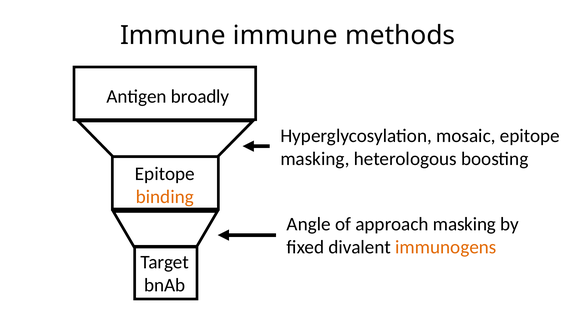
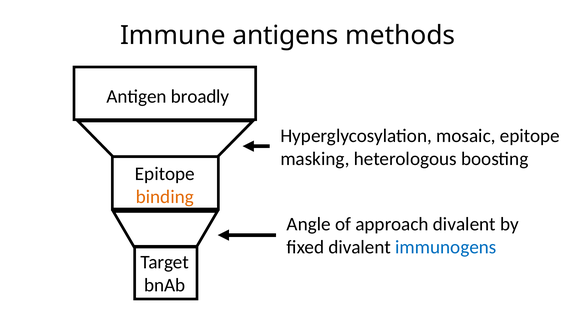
Immune immune: immune -> antigens
approach masking: masking -> divalent
immunogens colour: orange -> blue
